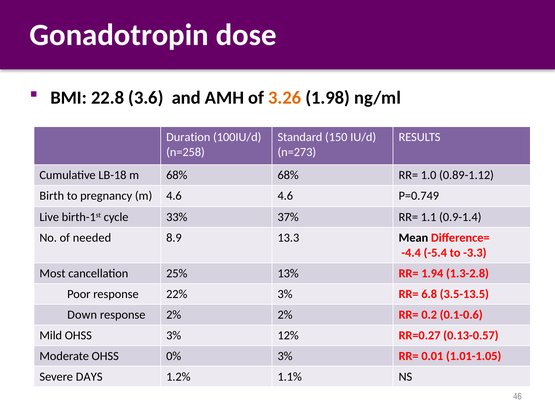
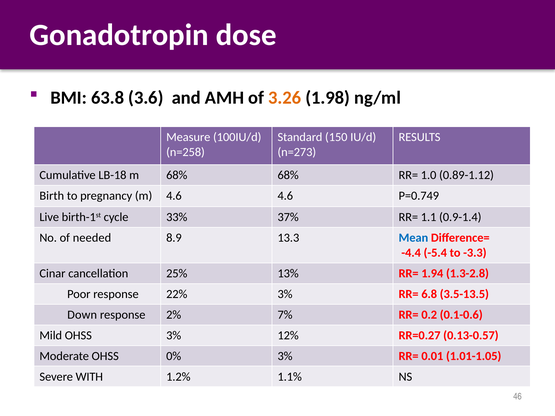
22.8: 22.8 -> 63.8
Duration: Duration -> Measure
Mean colour: black -> blue
Most: Most -> Cinar
2% 2%: 2% -> 7%
DAYS: DAYS -> WITH
